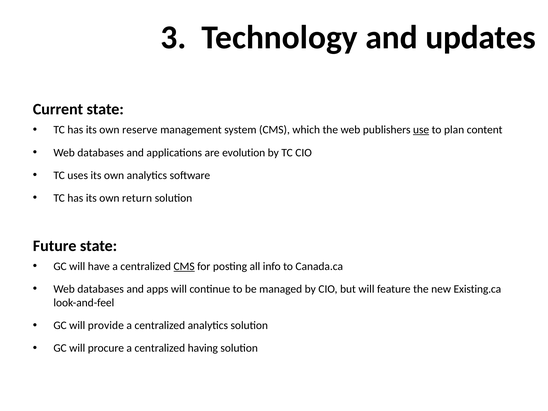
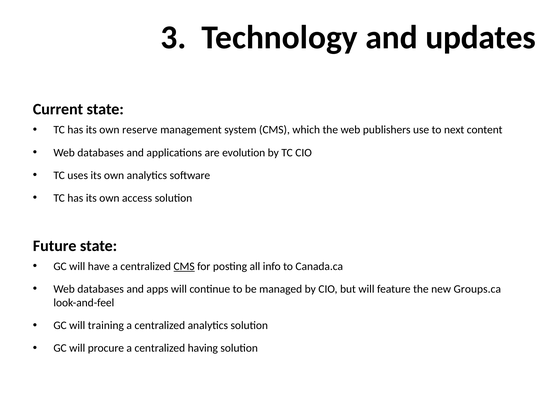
use underline: present -> none
plan: plan -> next
return: return -> access
Existing.ca: Existing.ca -> Groups.ca
provide: provide -> training
